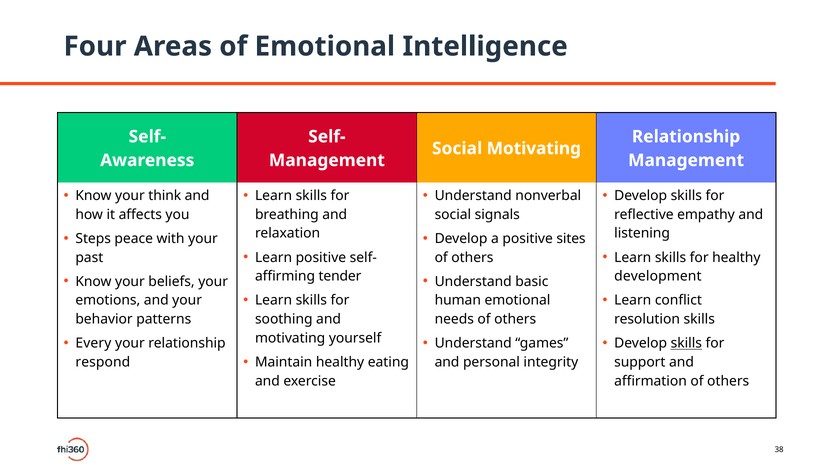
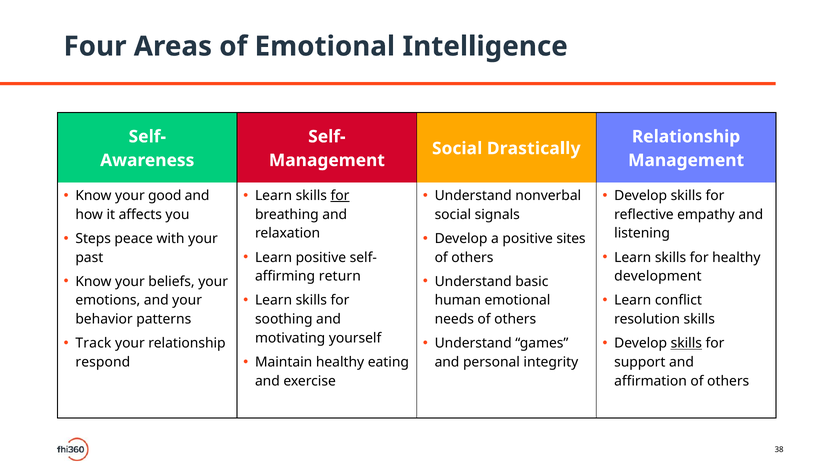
Social Motivating: Motivating -> Drastically
think: think -> good
for at (340, 195) underline: none -> present
tender: tender -> return
Every: Every -> Track
